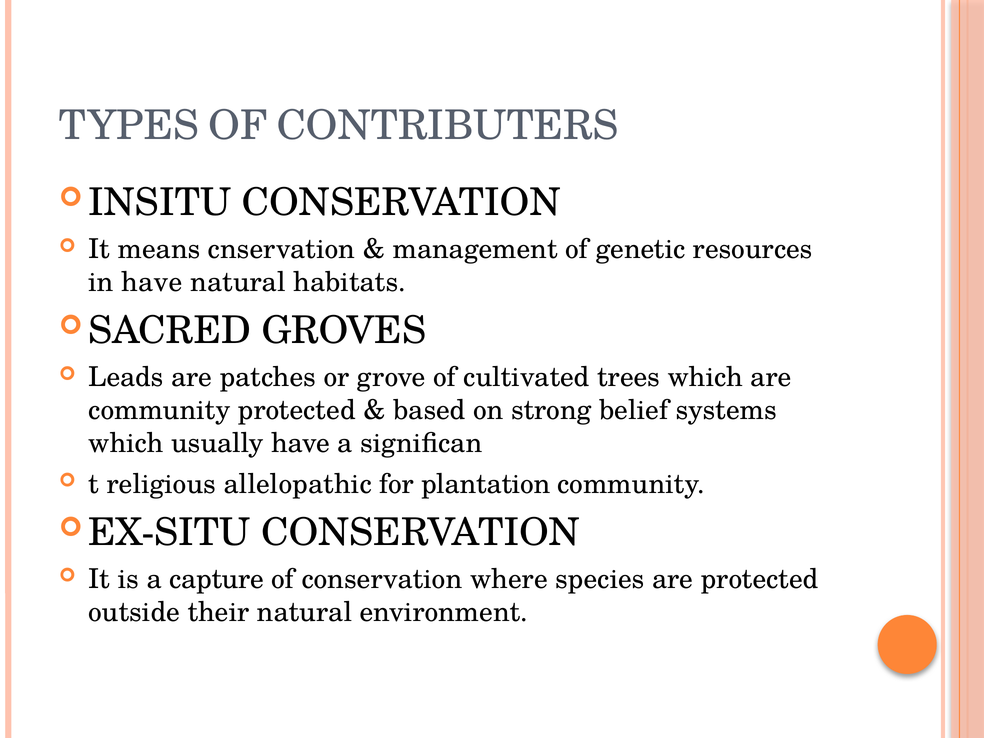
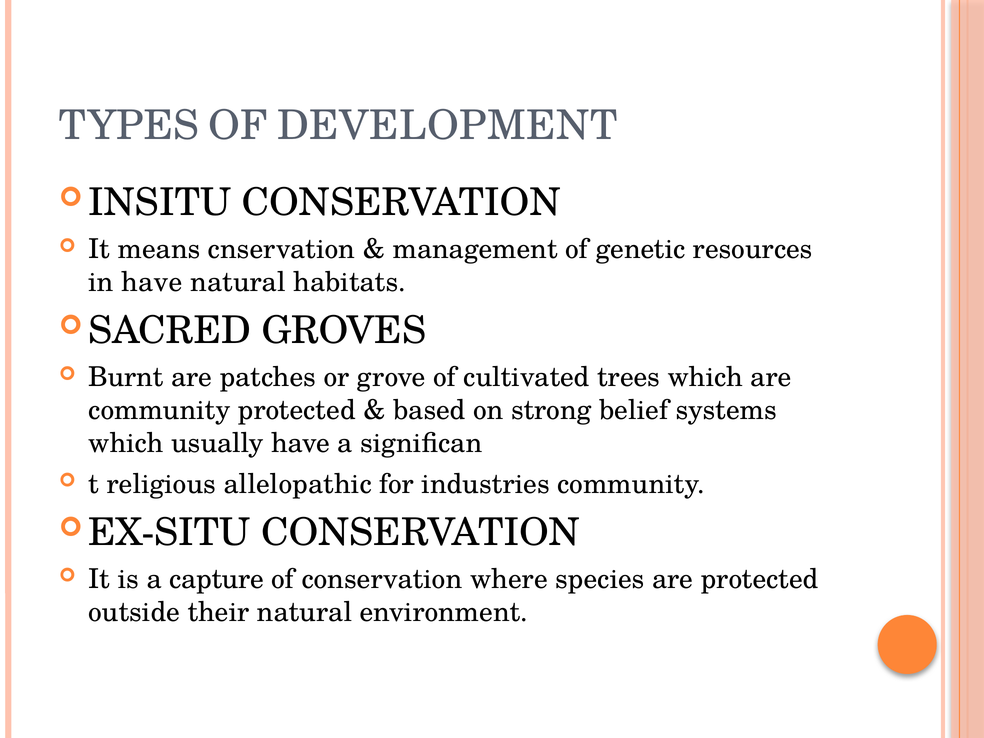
CONTRIBUTERS: CONTRIBUTERS -> DEVELOPMENT
Leads: Leads -> Burnt
plantation: plantation -> industries
